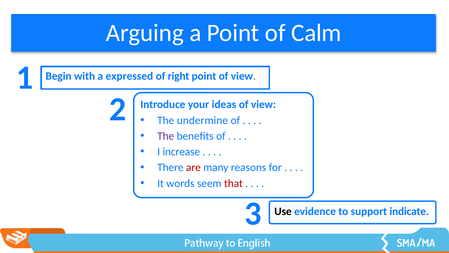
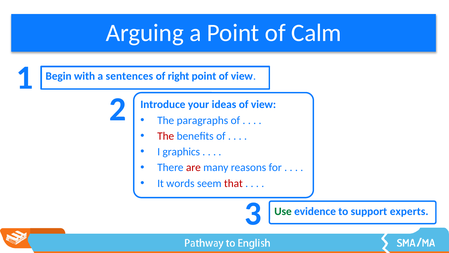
expressed: expressed -> sentences
undermine: undermine -> paragraphs
The at (166, 136) colour: purple -> red
increase: increase -> graphics
Use colour: black -> green
indicate: indicate -> experts
